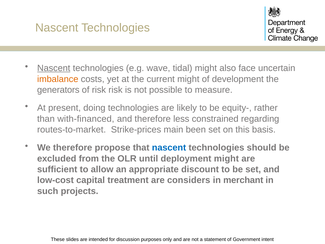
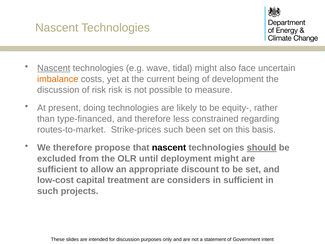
current might: might -> being
generators at (58, 90): generators -> discussion
with-financed: with-financed -> type-financed
Strike-prices main: main -> such
nascent at (169, 148) colour: blue -> black
should underline: none -> present
in merchant: merchant -> sufficient
